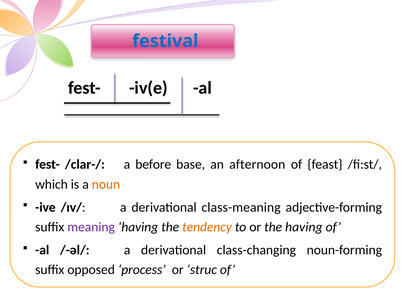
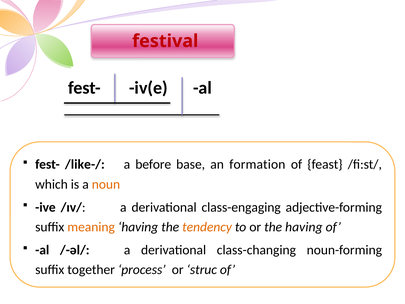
festival colour: blue -> red
/clar-/: /clar-/ -> /like-/
afternoon: afternoon -> formation
class-meaning: class-meaning -> class-engaging
meaning colour: purple -> orange
opposed: opposed -> together
